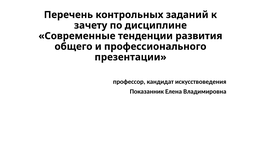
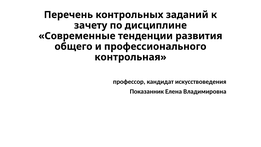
презентации: презентации -> контрольная
